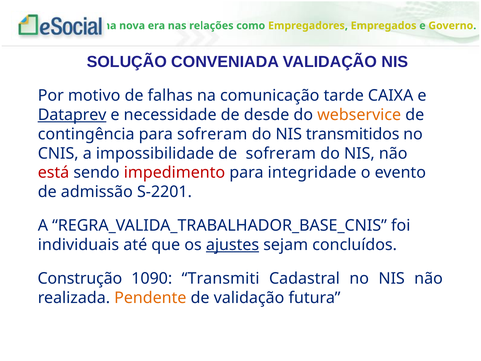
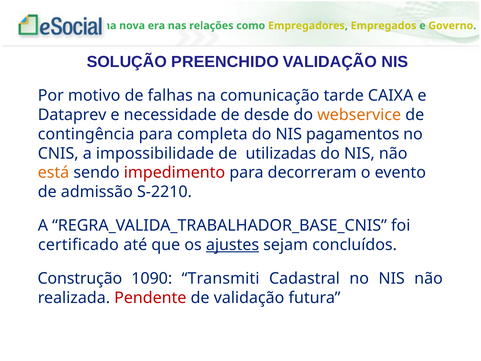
CONVENIADA: CONVENIADA -> PREENCHIDO
Dataprev underline: present -> none
para sofreram: sofreram -> completa
transmitidos: transmitidos -> pagamentos
de sofreram: sofreram -> utilizadas
está colour: red -> orange
integridade: integridade -> decorreram
S-2201: S-2201 -> S-2210
individuais: individuais -> certificado
Pendente colour: orange -> red
